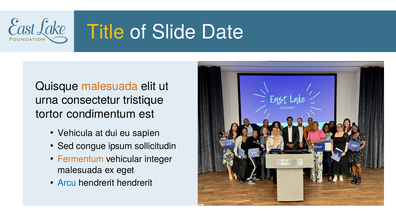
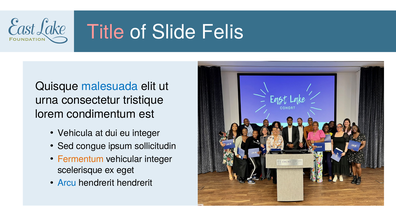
Title colour: yellow -> pink
Date: Date -> Felis
malesuada at (110, 86) colour: orange -> blue
tortor: tortor -> lorem
eu sapien: sapien -> integer
malesuada at (80, 170): malesuada -> scelerisque
